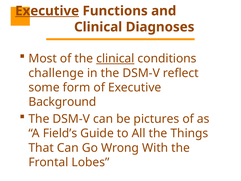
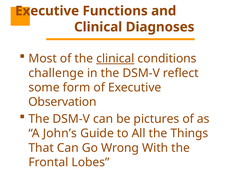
Executive at (47, 11) underline: present -> none
Background: Background -> Observation
Field’s: Field’s -> John’s
